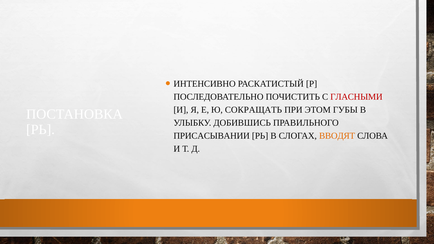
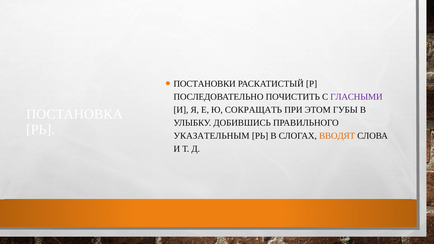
ИНТЕНСИВНО: ИНТЕНСИВНО -> ПОСТАНОВКИ
ГЛАСНЫМИ colour: red -> purple
ПРИСАСЫВАНИИ: ПРИСАСЫВАНИИ -> УКАЗАТЕЛЬНЫМ
